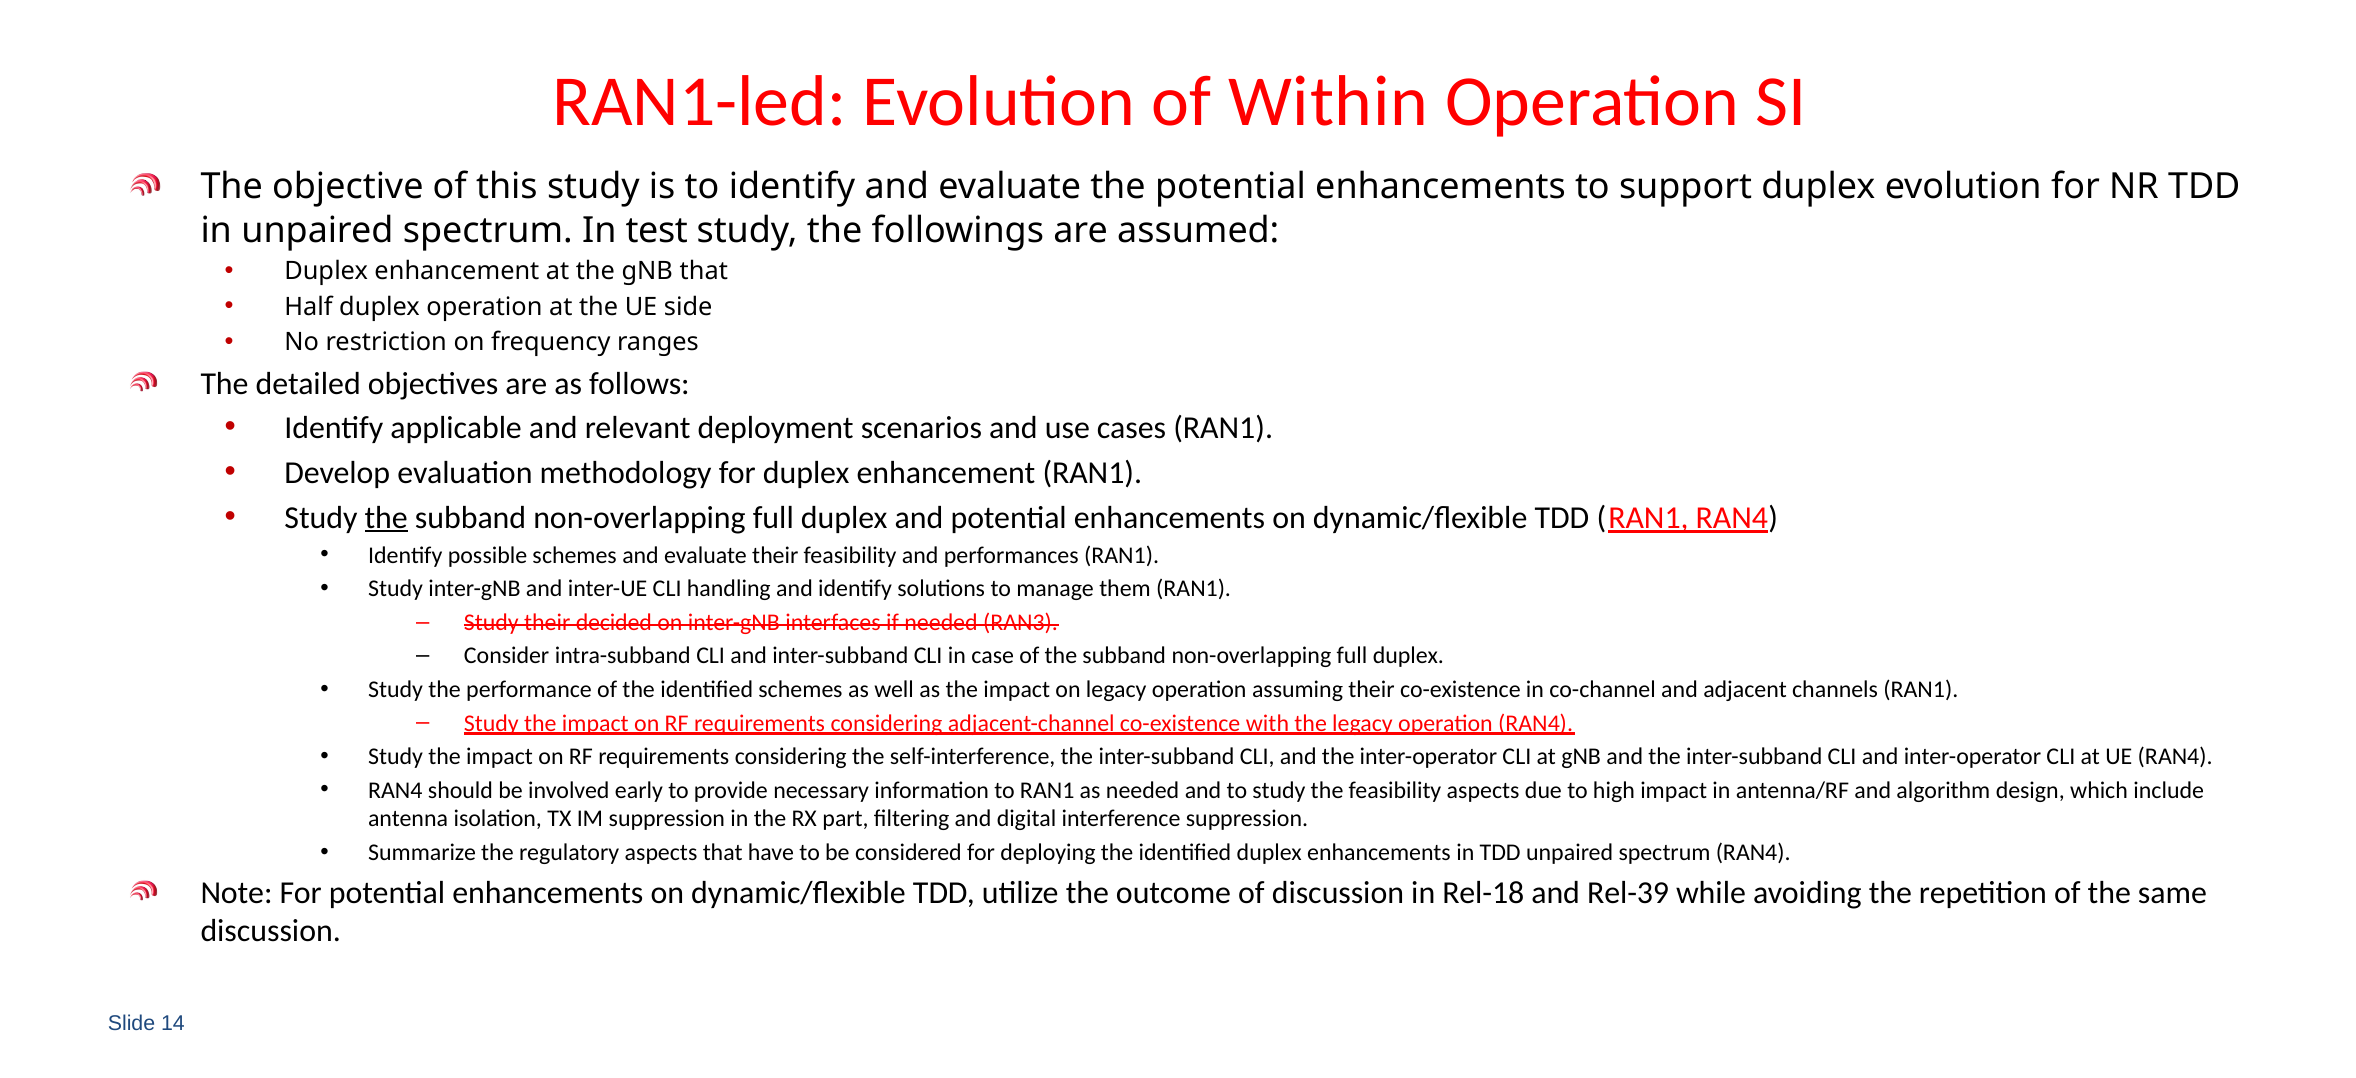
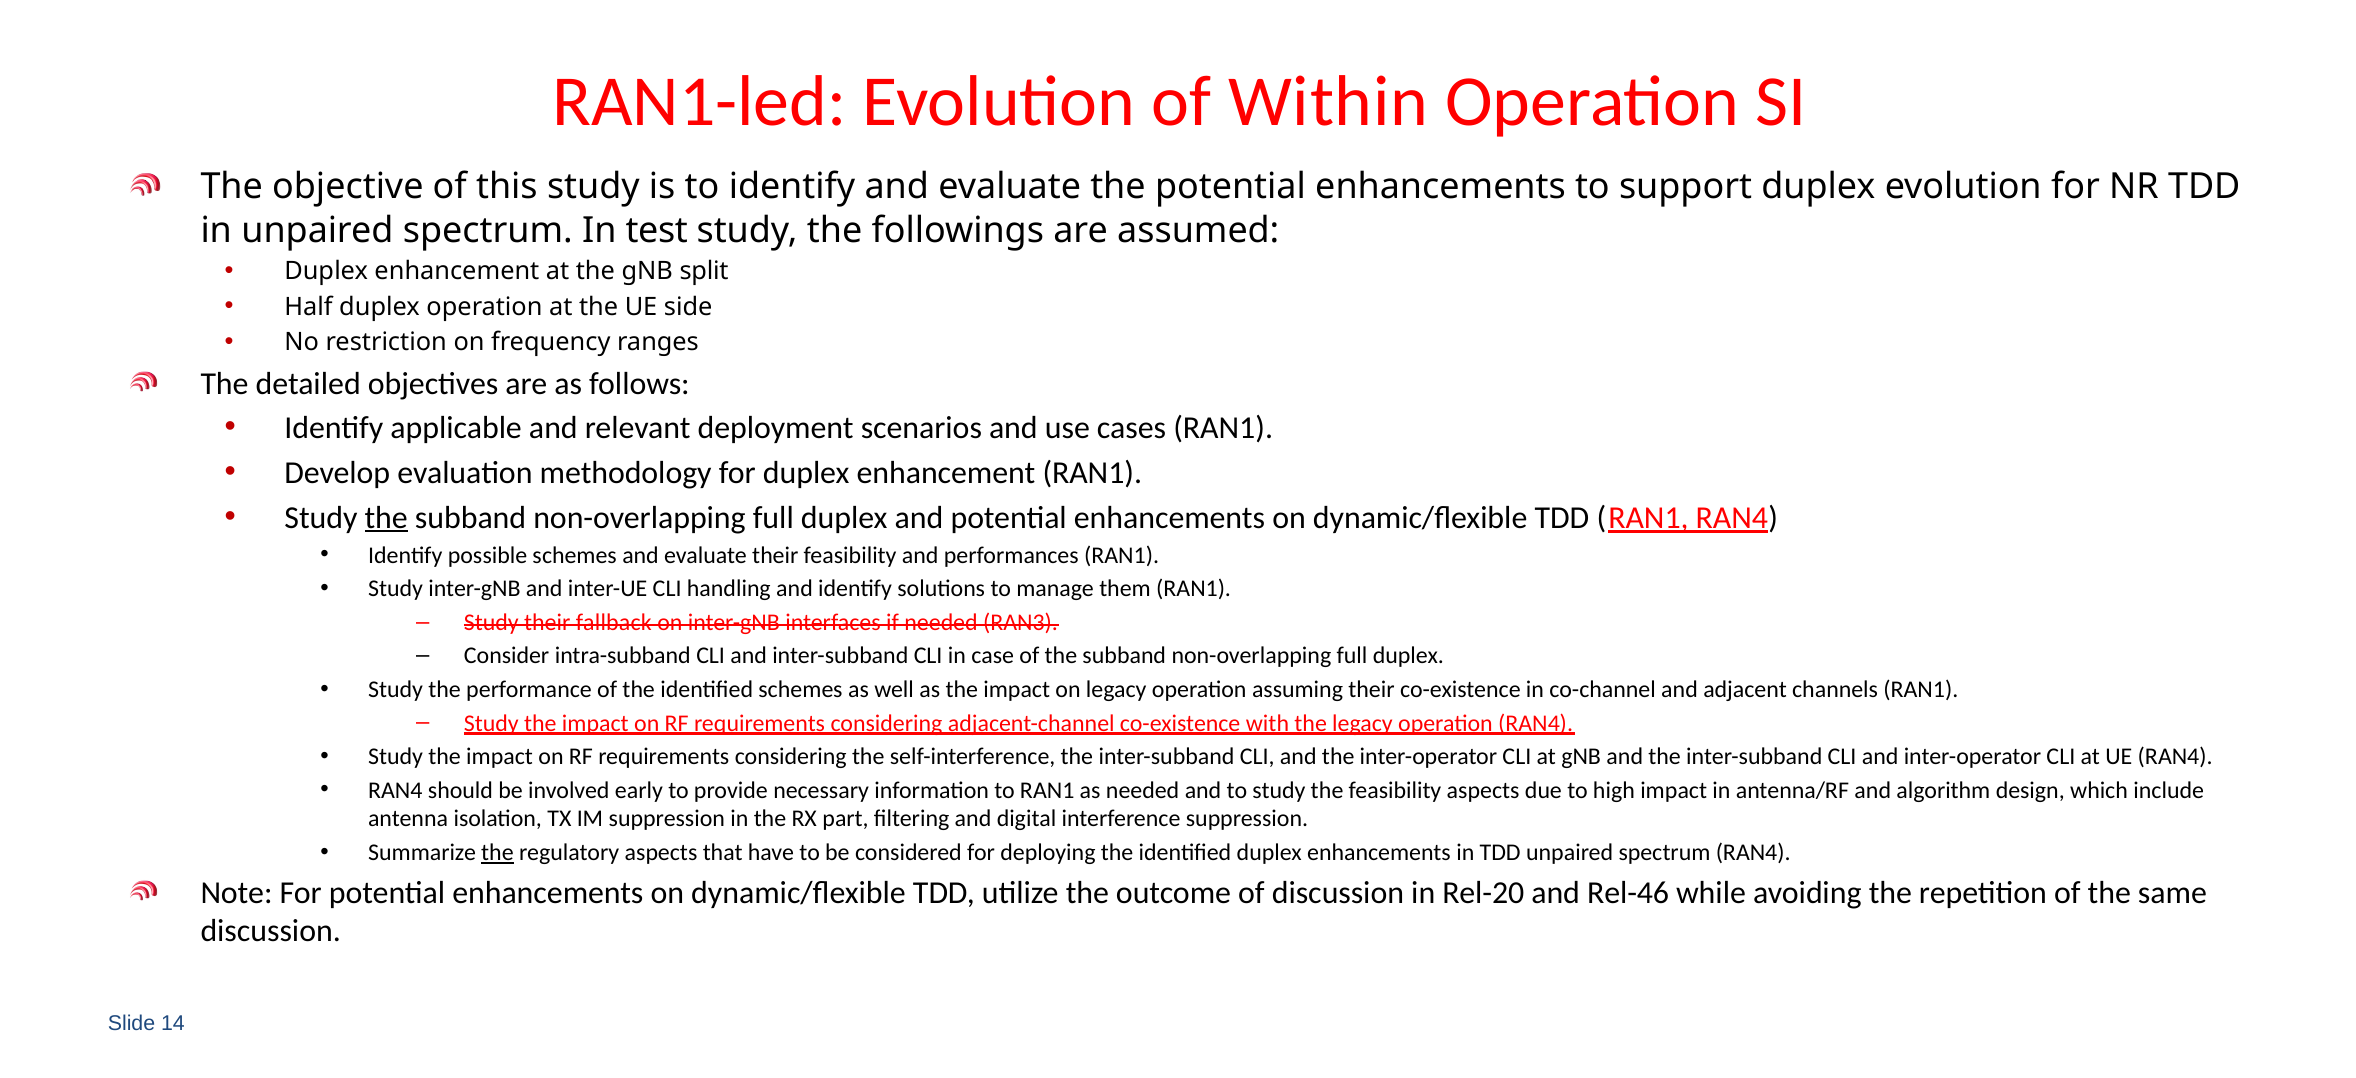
gNB that: that -> split
decided: decided -> fallback
the at (497, 852) underline: none -> present
Rel-18: Rel-18 -> Rel-20
Rel-39: Rel-39 -> Rel-46
